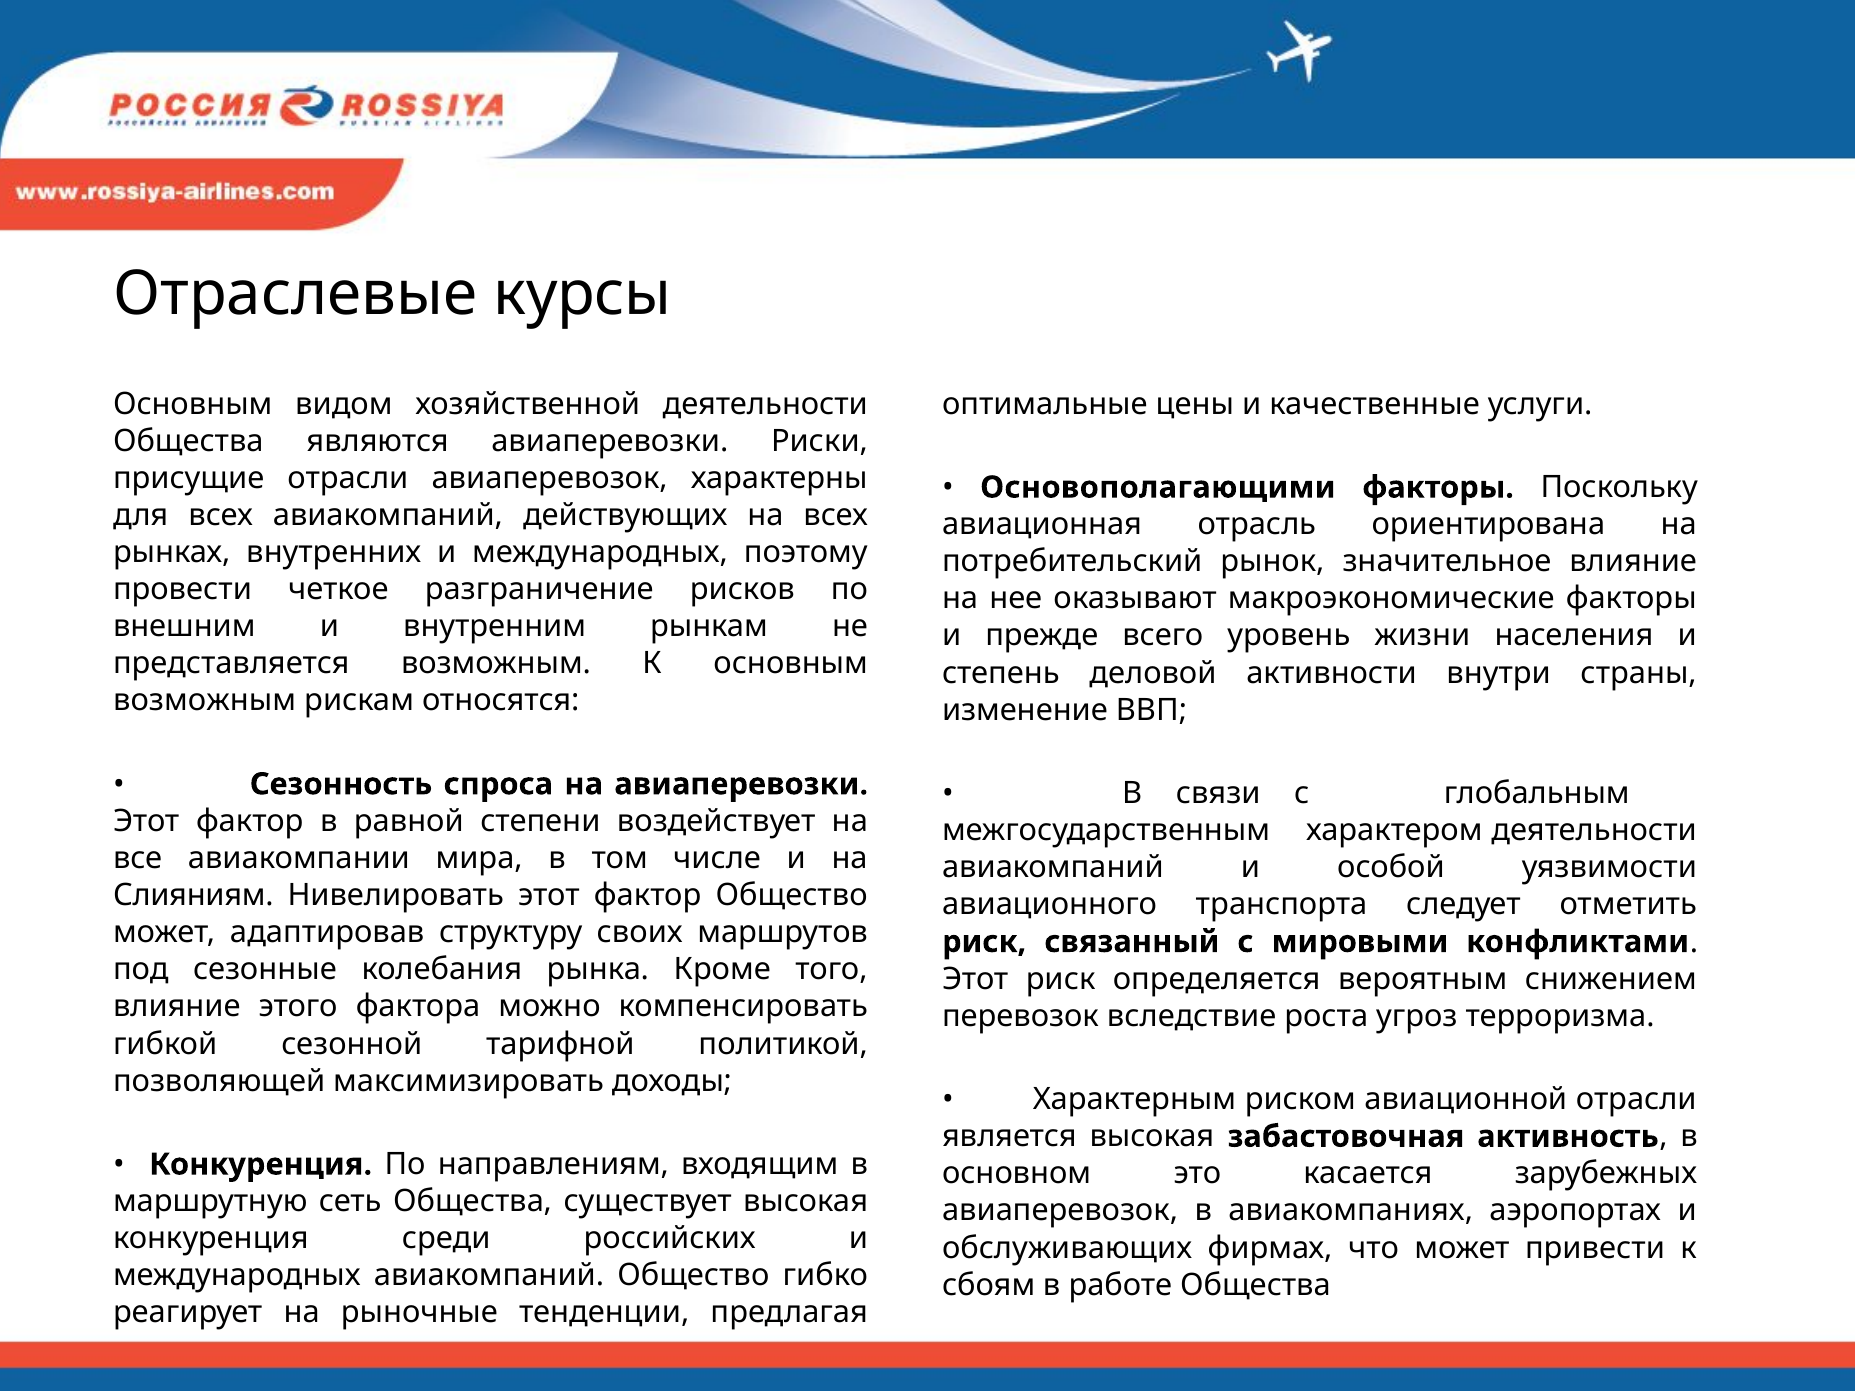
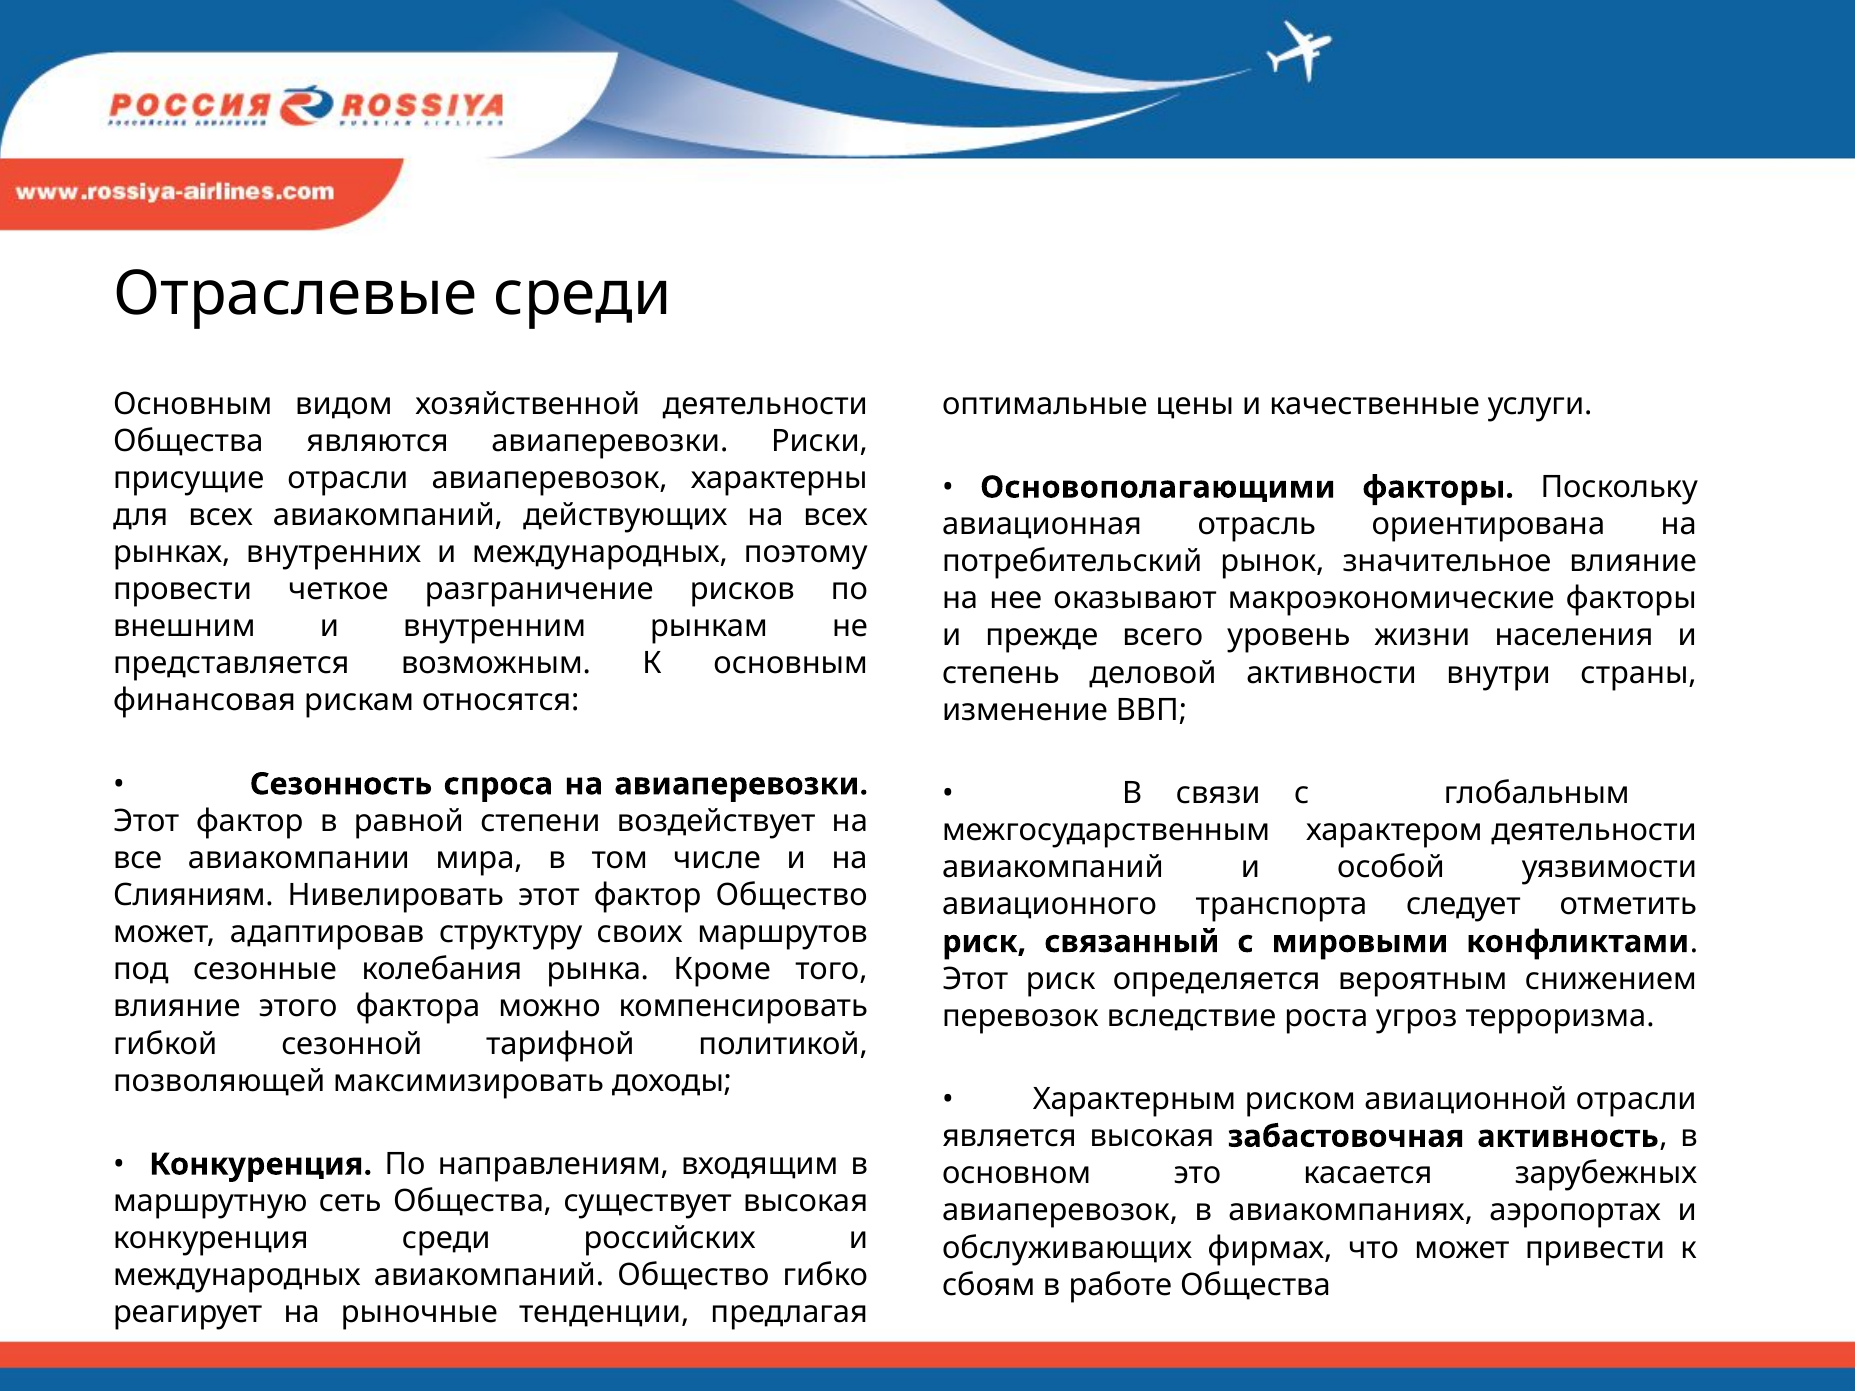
Отраслевые курсы: курсы -> среди
возможным at (205, 701): возможным -> финансовая
